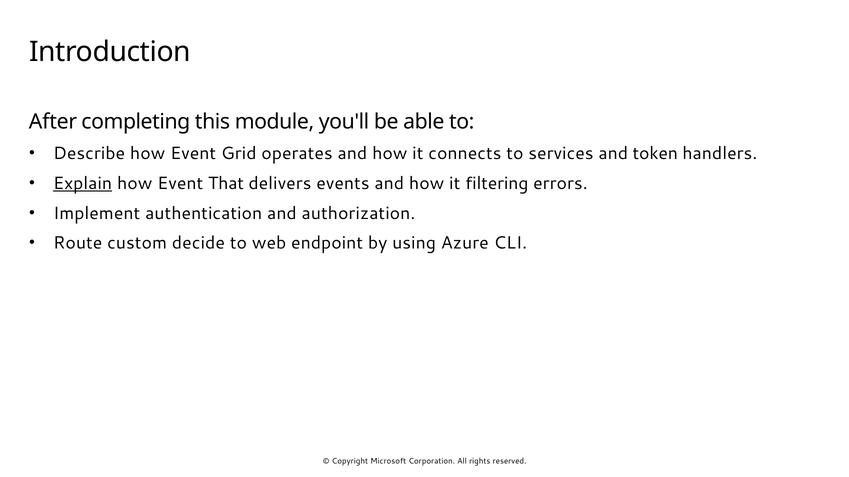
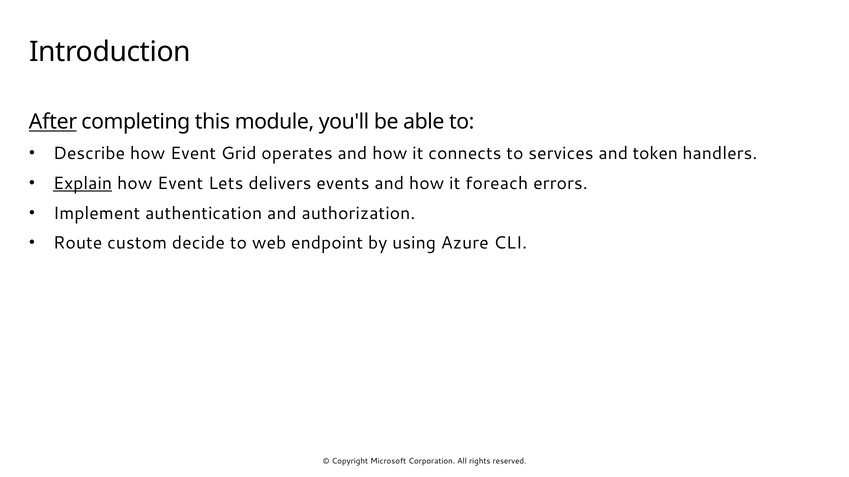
After underline: none -> present
That: That -> Lets
filtering: filtering -> foreach
